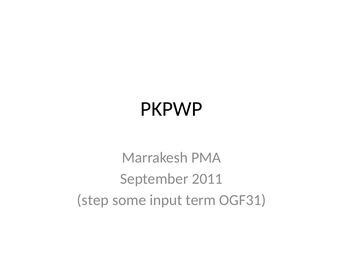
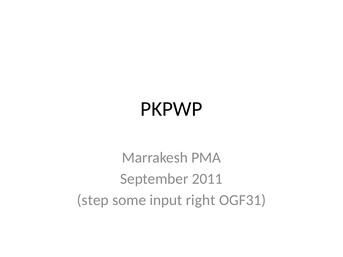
term: term -> right
